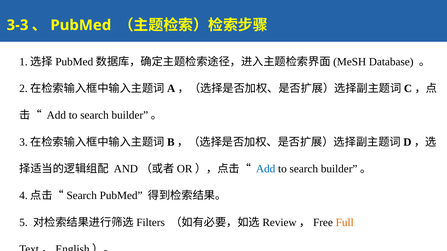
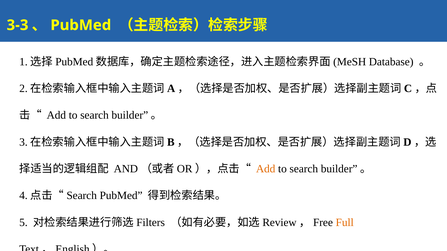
Add at (266, 169) colour: blue -> orange
